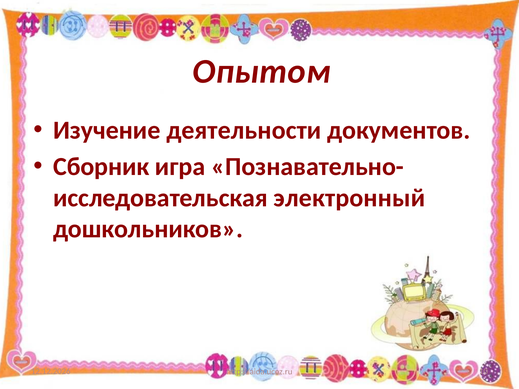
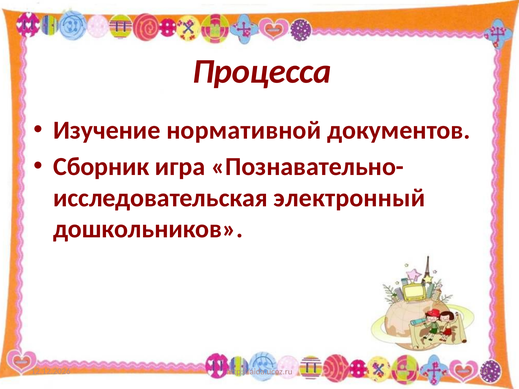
Опытом: Опытом -> Процесса
деятельности: деятельности -> нормативной
